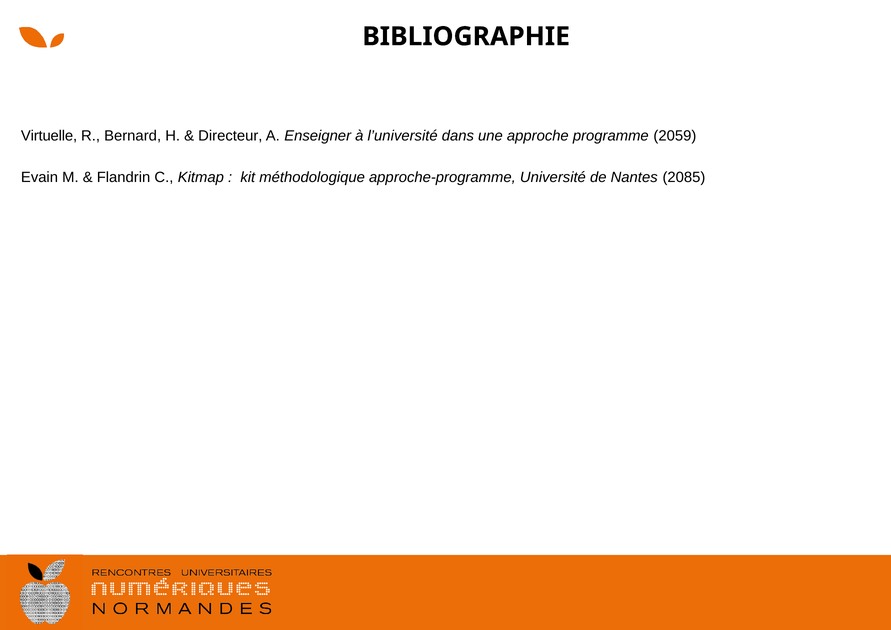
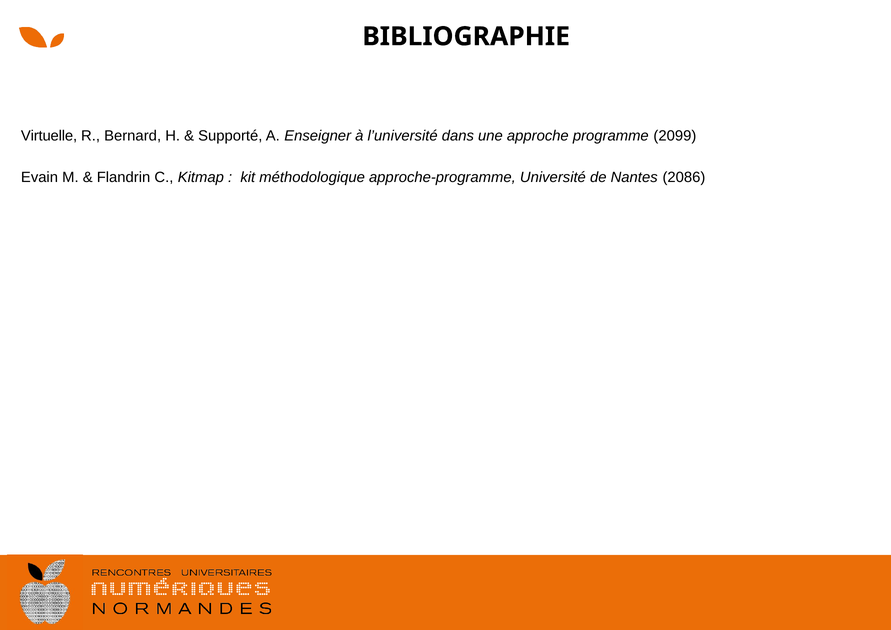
Directeur: Directeur -> Supporté
2059: 2059 -> 2099
2085: 2085 -> 2086
